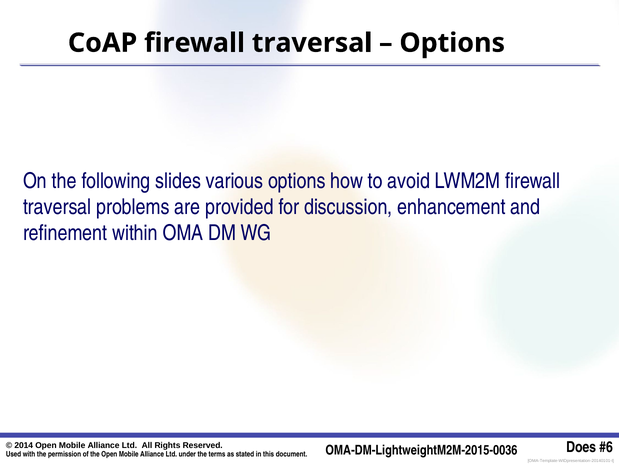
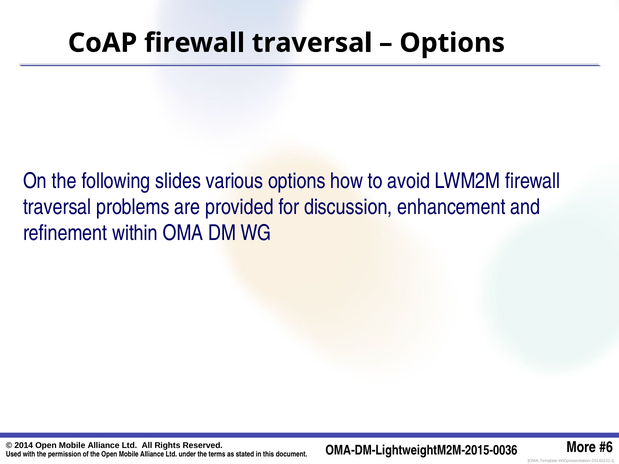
Does: Does -> More
